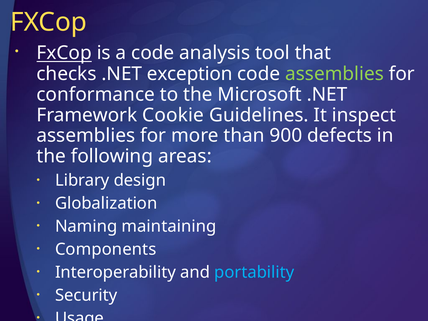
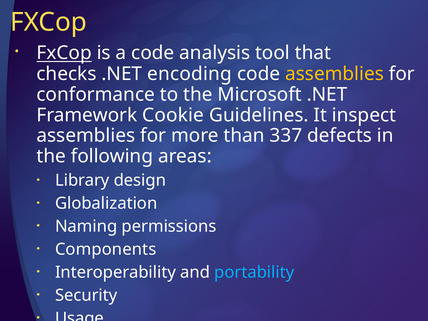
exception: exception -> encoding
assemblies at (335, 74) colour: light green -> yellow
900: 900 -> 337
maintaining: maintaining -> permissions
